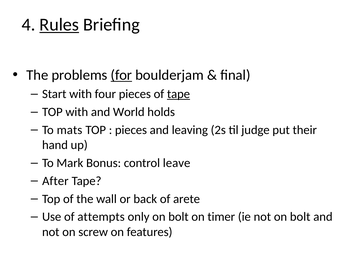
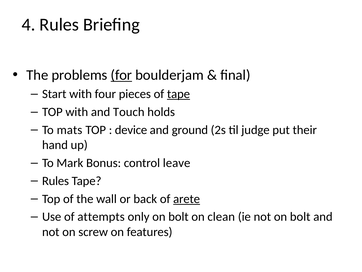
Rules at (59, 25) underline: present -> none
World: World -> Touch
pieces at (131, 130): pieces -> device
leaving: leaving -> ground
After at (55, 181): After -> Rules
arete underline: none -> present
timer: timer -> clean
